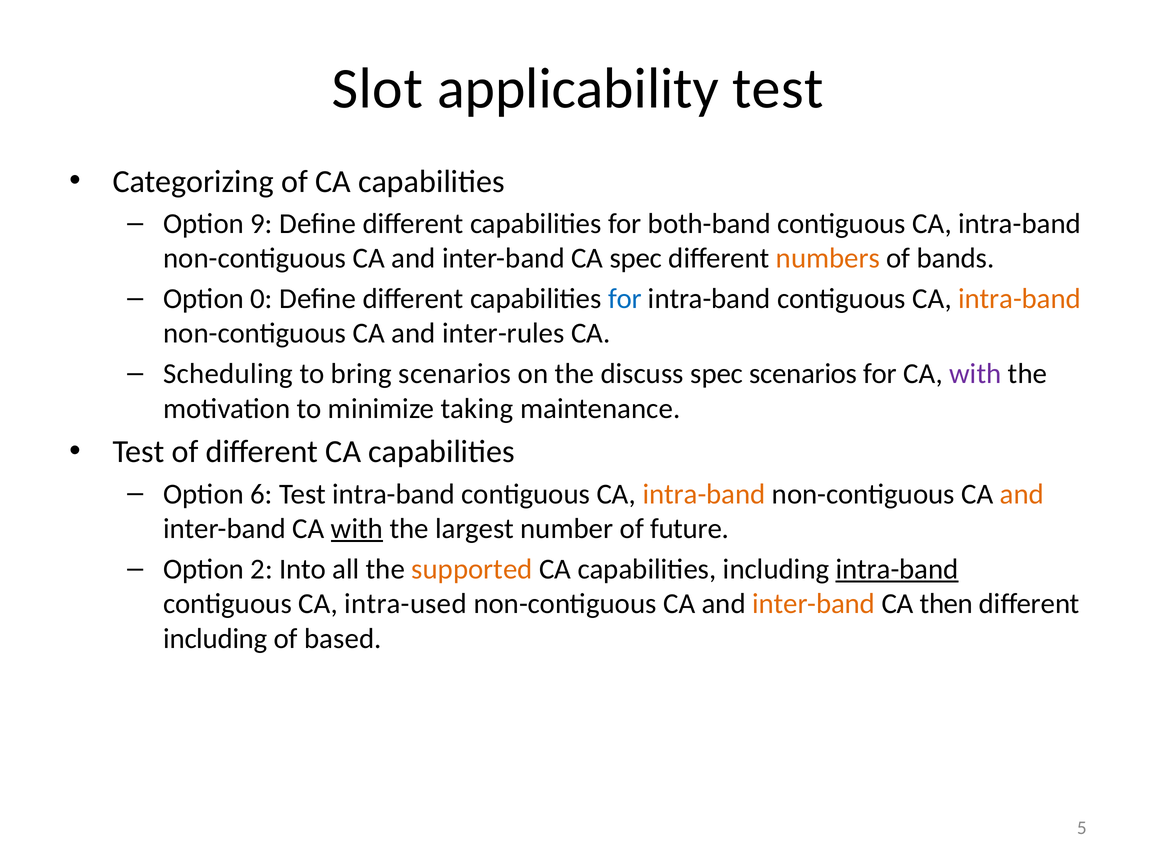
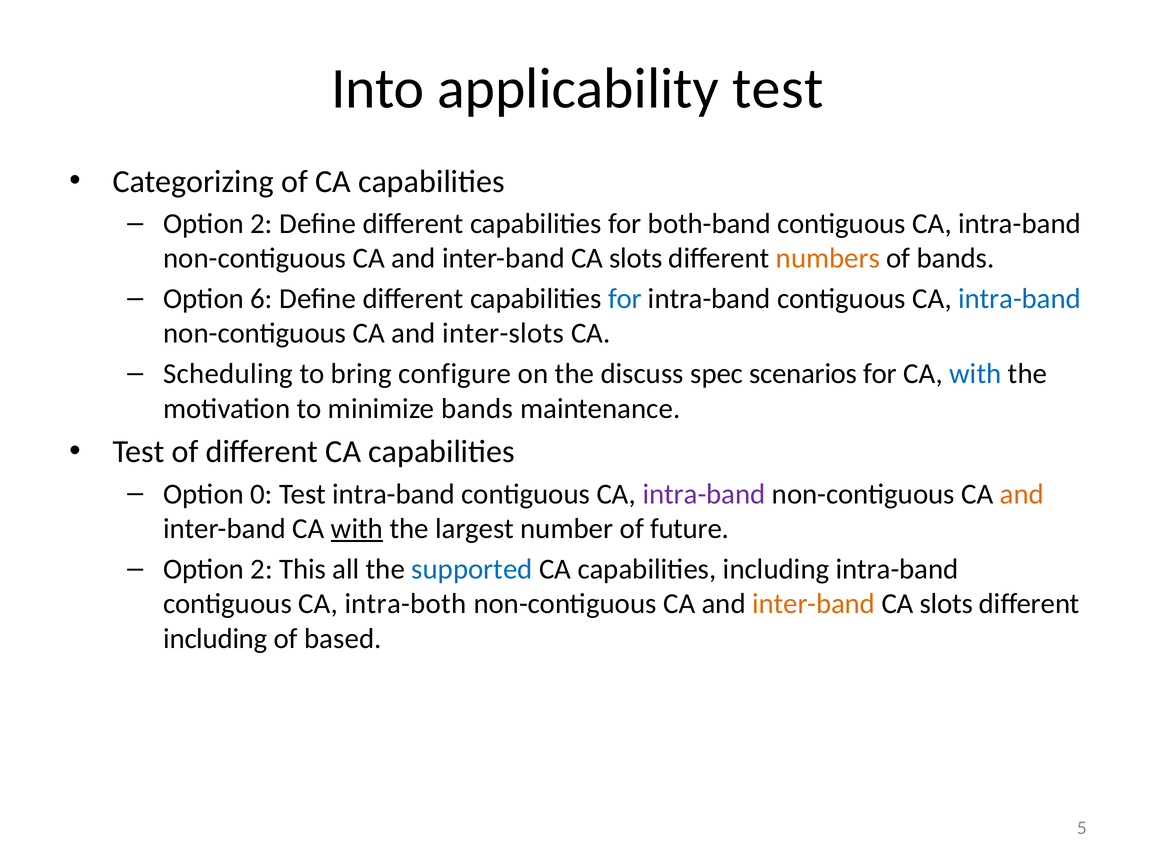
Slot: Slot -> Into
9 at (262, 224): 9 -> 2
spec at (636, 258): spec -> slots
0: 0 -> 6
intra-band at (1020, 299) colour: orange -> blue
inter-rules: inter-rules -> inter-slots
bring scenarios: scenarios -> configure
with at (975, 374) colour: purple -> blue
minimize taking: taking -> bands
6: 6 -> 0
intra-band at (704, 494) colour: orange -> purple
Into: Into -> This
supported colour: orange -> blue
intra-band at (897, 569) underline: present -> none
intra-used: intra-used -> intra-both
then at (946, 604): then -> slots
